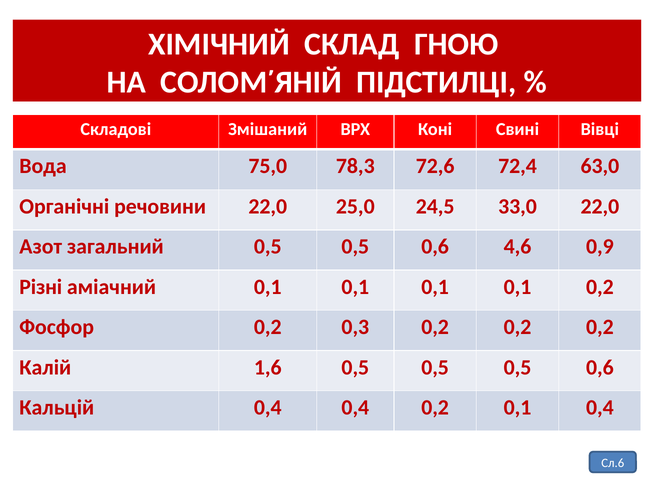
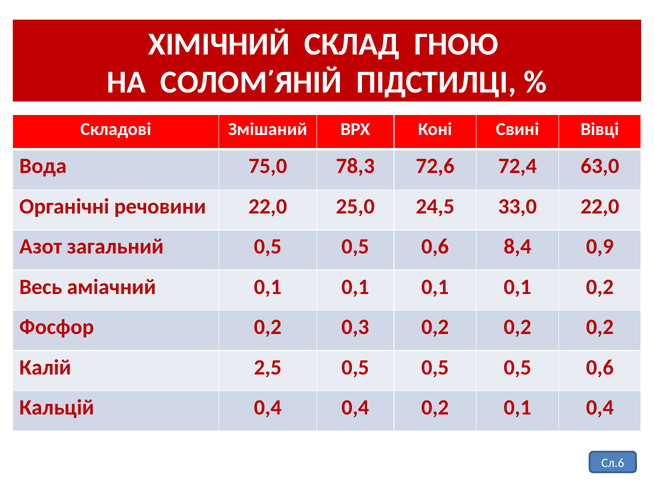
4,6: 4,6 -> 8,4
Різні: Різні -> Весь
1,6: 1,6 -> 2,5
